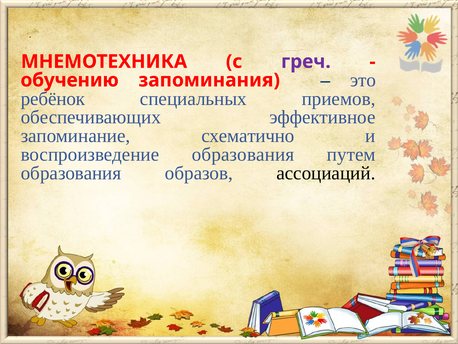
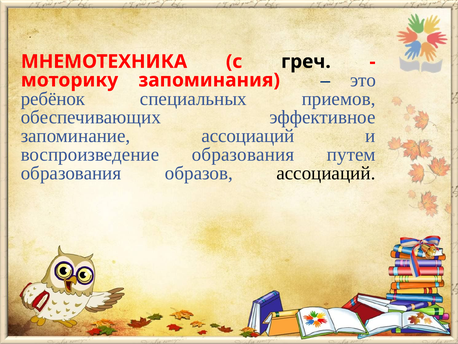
греч colour: purple -> black
обучению: обучению -> моторику
запоминание схематично: схематично -> ассоциаций
